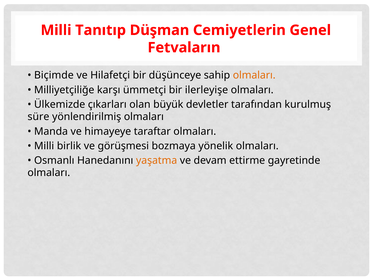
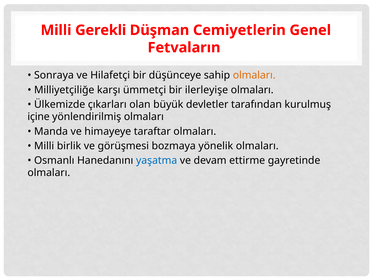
Tanıtıp: Tanıtıp -> Gerekli
Biçimde: Biçimde -> Sonraya
süre: süre -> içine
yaşatma colour: orange -> blue
